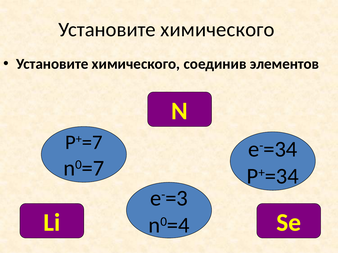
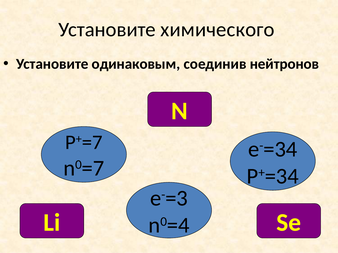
химического at (136, 64): химического -> одинаковым
элементов: элементов -> нейтронов
